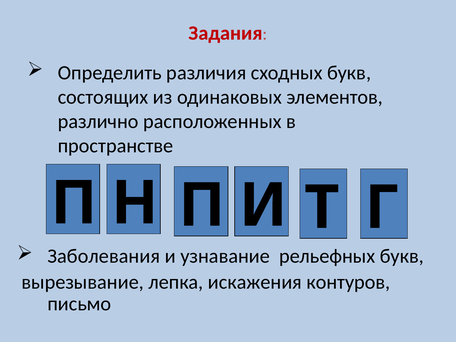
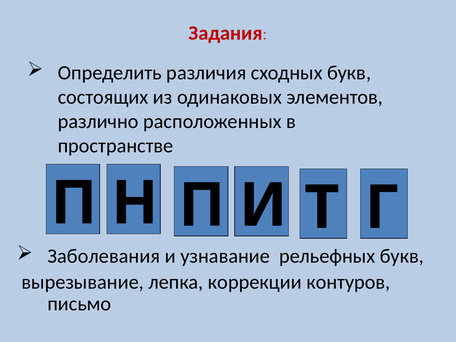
искажения: искажения -> коррекции
